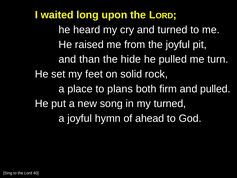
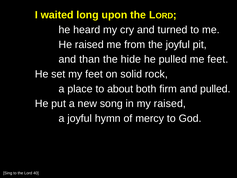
me turn: turn -> feet
plans: plans -> about
my turned: turned -> raised
ahead: ahead -> mercy
